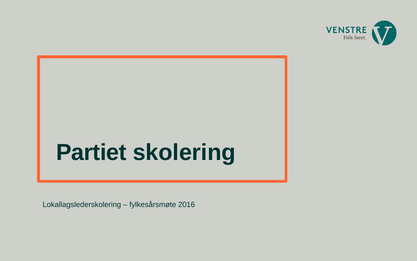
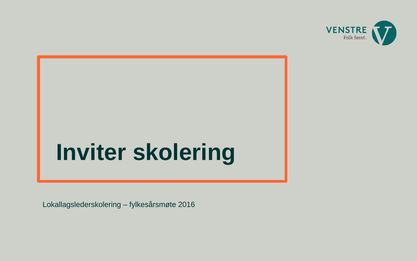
Partiet: Partiet -> Inviter
